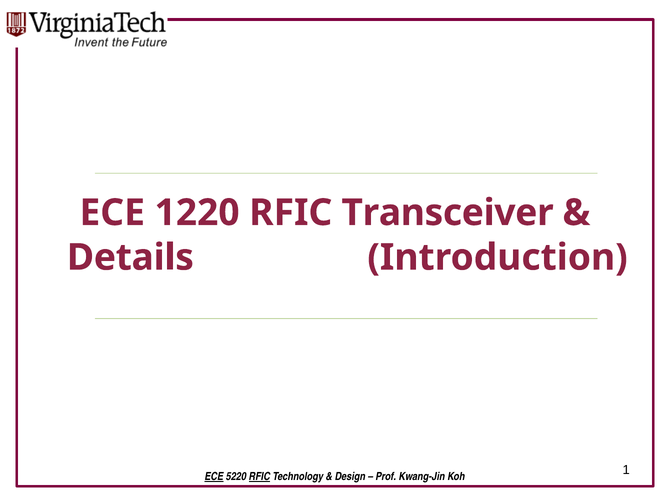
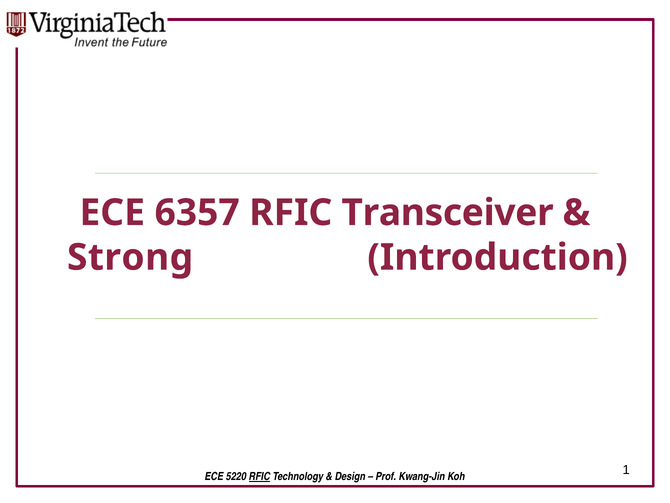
1220: 1220 -> 6357
Details: Details -> Strong
ECE at (214, 476) underline: present -> none
